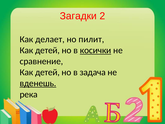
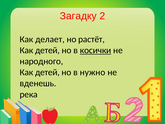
Загадки: Загадки -> Загадку
пилит: пилит -> растёт
сравнение: сравнение -> народного
задача: задача -> нужно
вденешь underline: present -> none
